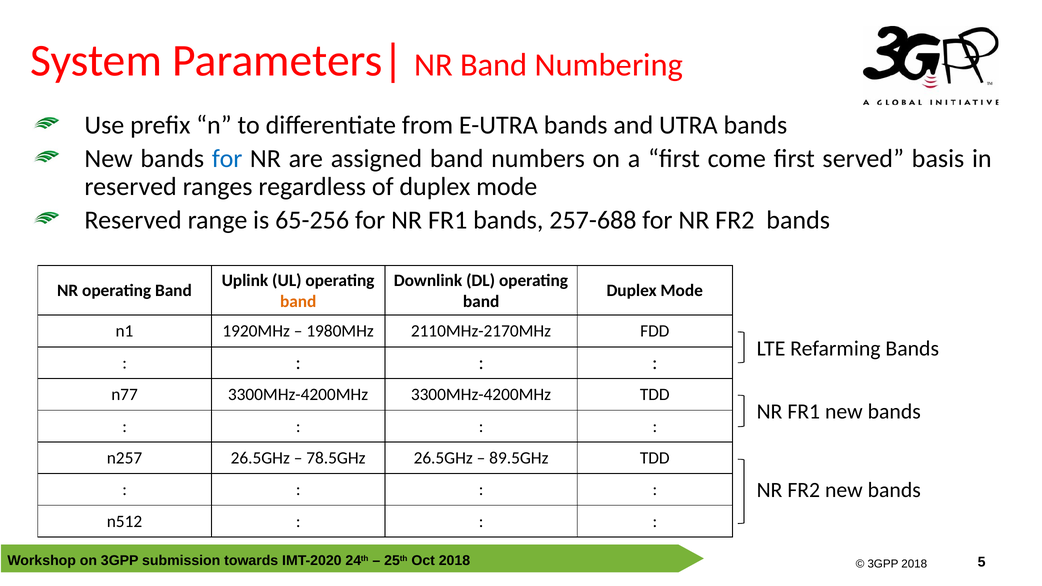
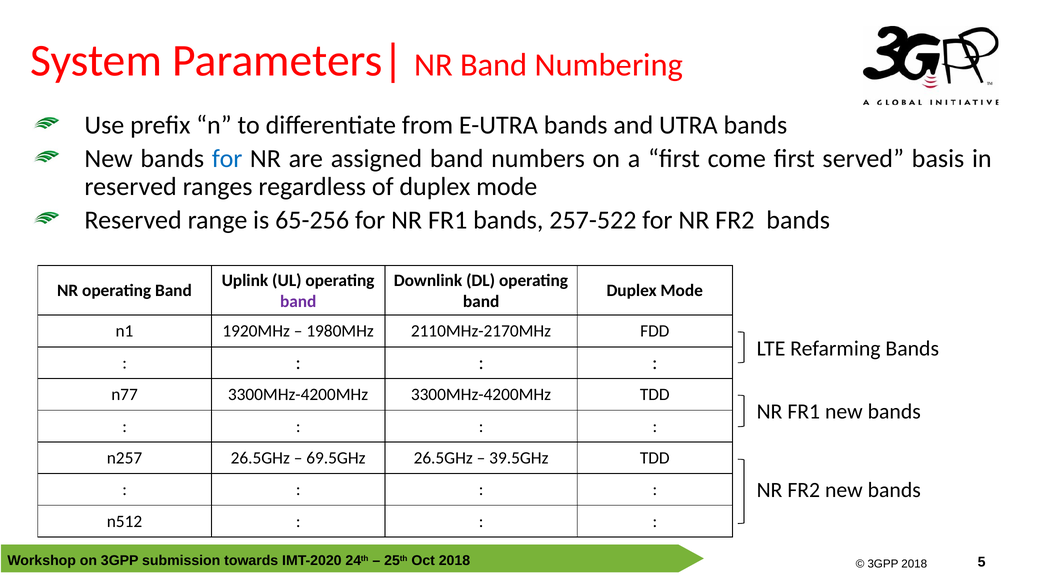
257-688: 257-688 -> 257-522
band at (298, 302) colour: orange -> purple
78.5GHz: 78.5GHz -> 69.5GHz
89.5GHz: 89.5GHz -> 39.5GHz
